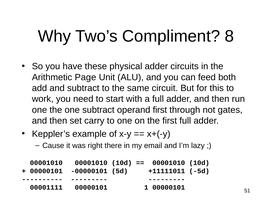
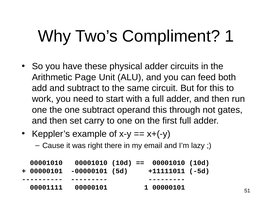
Compliment 8: 8 -> 1
operand first: first -> this
